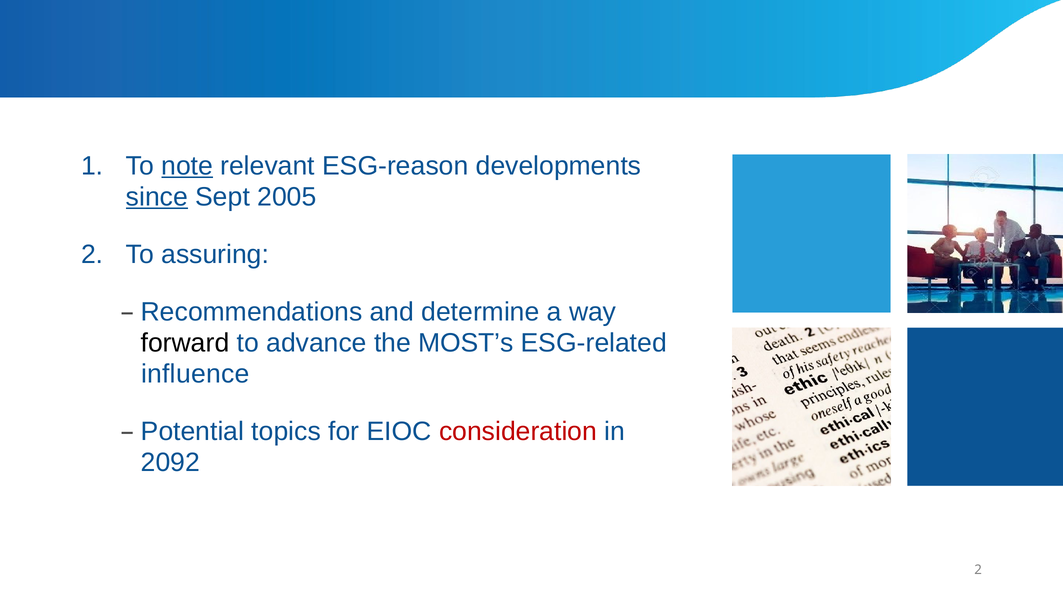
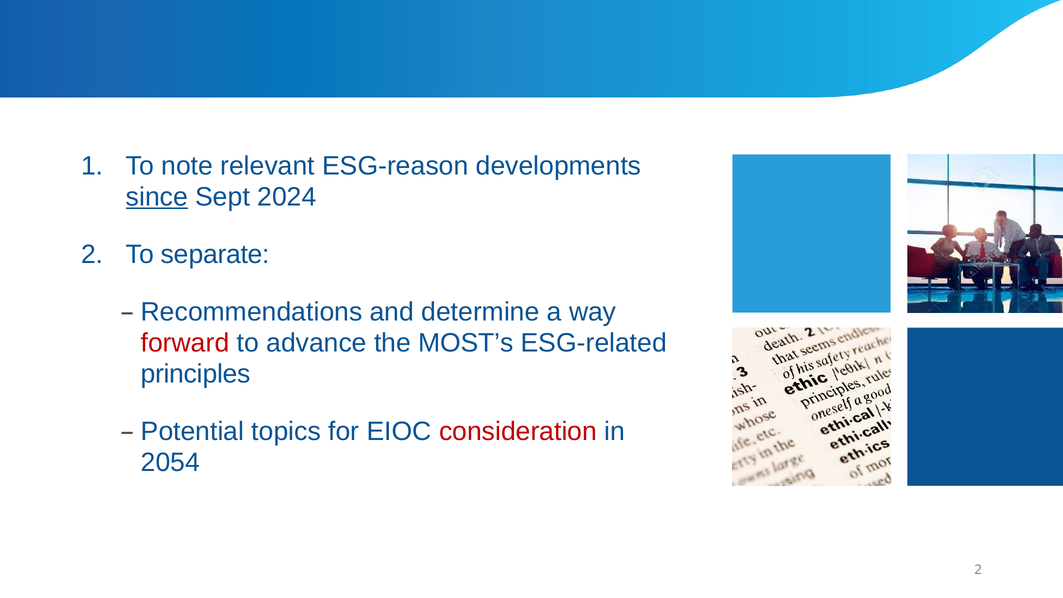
note underline: present -> none
2005: 2005 -> 2024
assuring: assuring -> separate
forward colour: black -> red
influence: influence -> principles
2092: 2092 -> 2054
